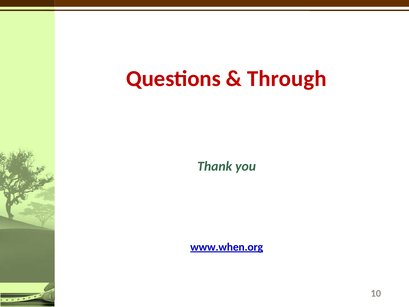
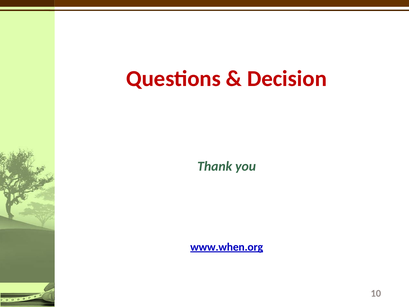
Through: Through -> Decision
